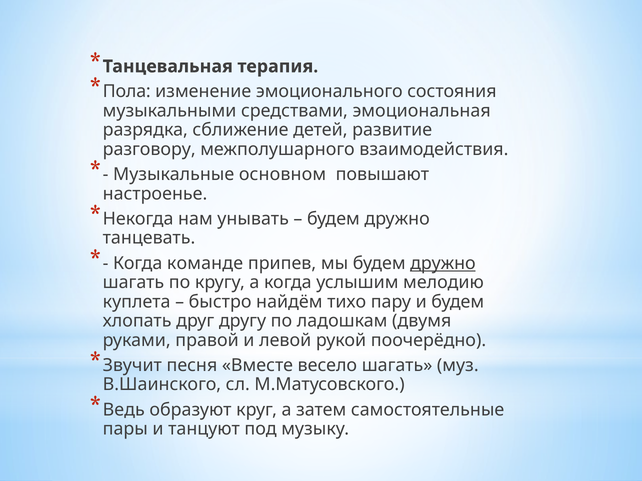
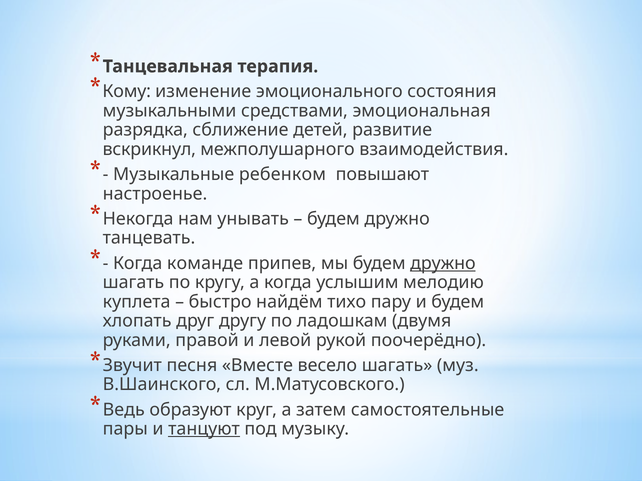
Пола: Пола -> Кому
разговору: разговору -> вскрикнул
основном: основном -> ребенком
танцуют underline: none -> present
